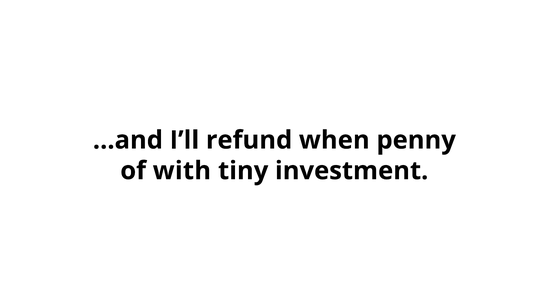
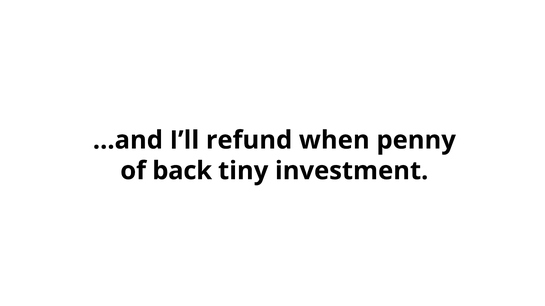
with: with -> back
